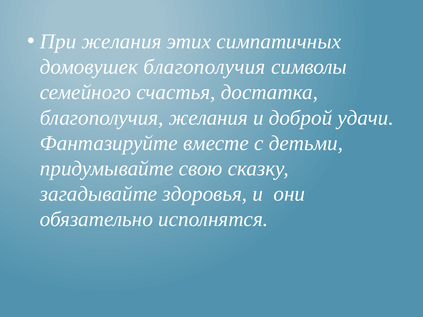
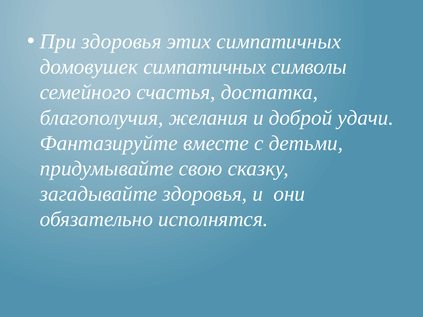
При желания: желания -> здоровья
домовушек благополучия: благополучия -> симпатичных
